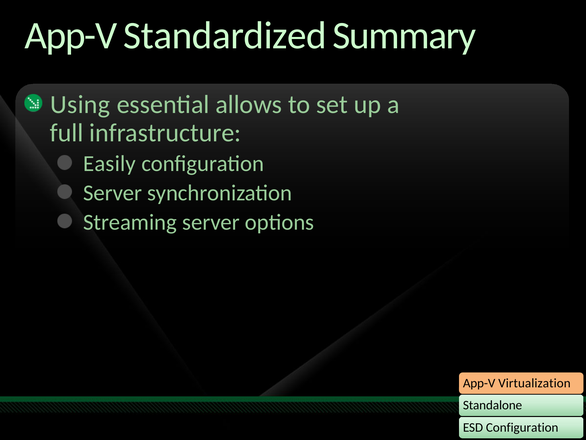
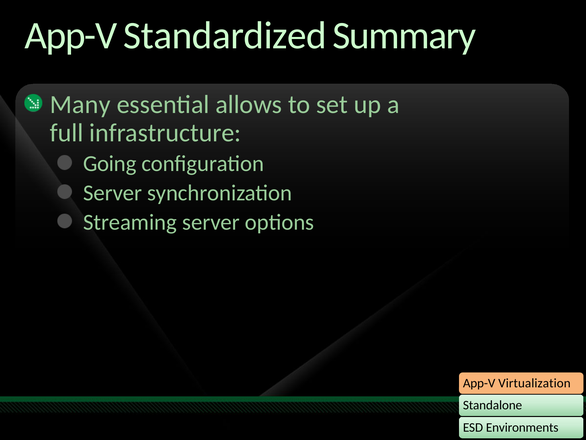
Using: Using -> Many
Easily: Easily -> Going
Configuration at (522, 427): Configuration -> Environments
